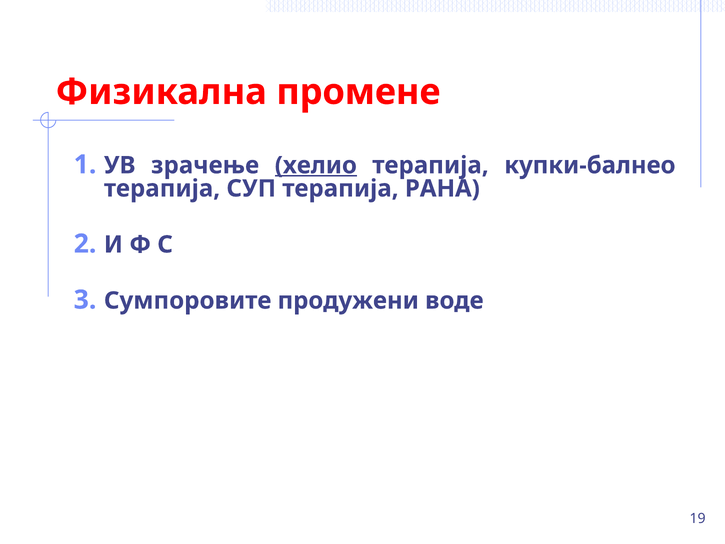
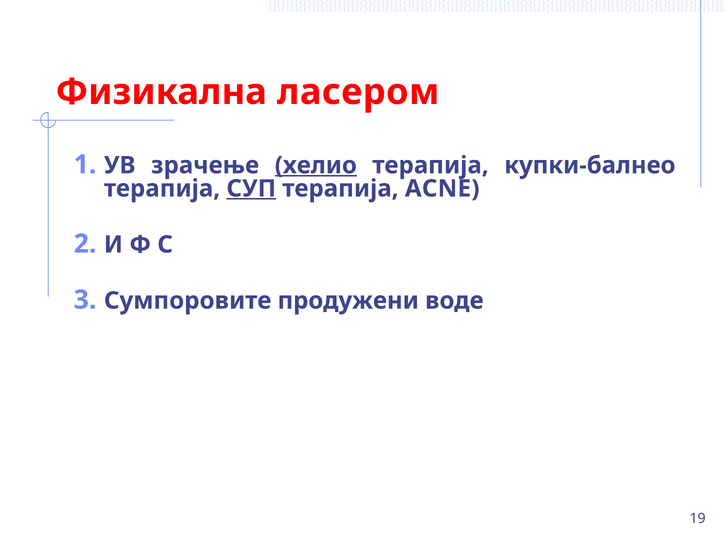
промене: промене -> ласером
СУП underline: none -> present
РАНА: РАНА -> ACNE
